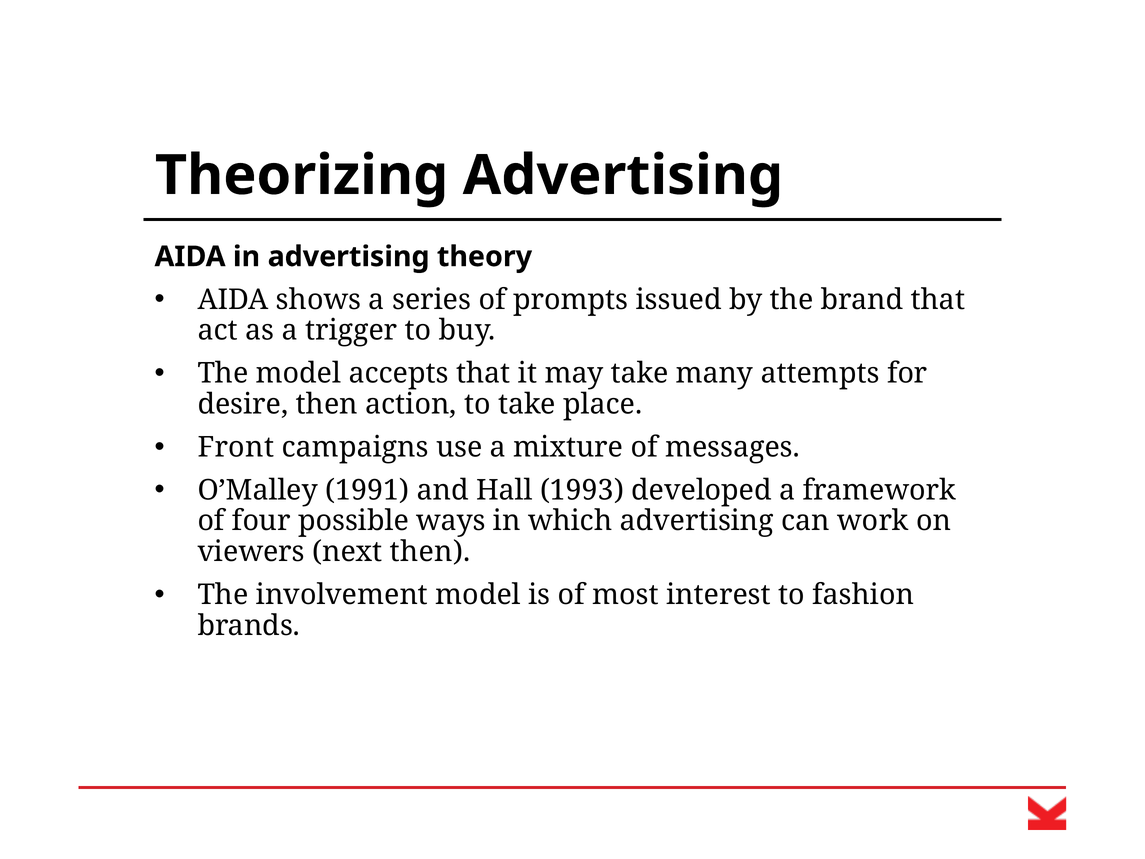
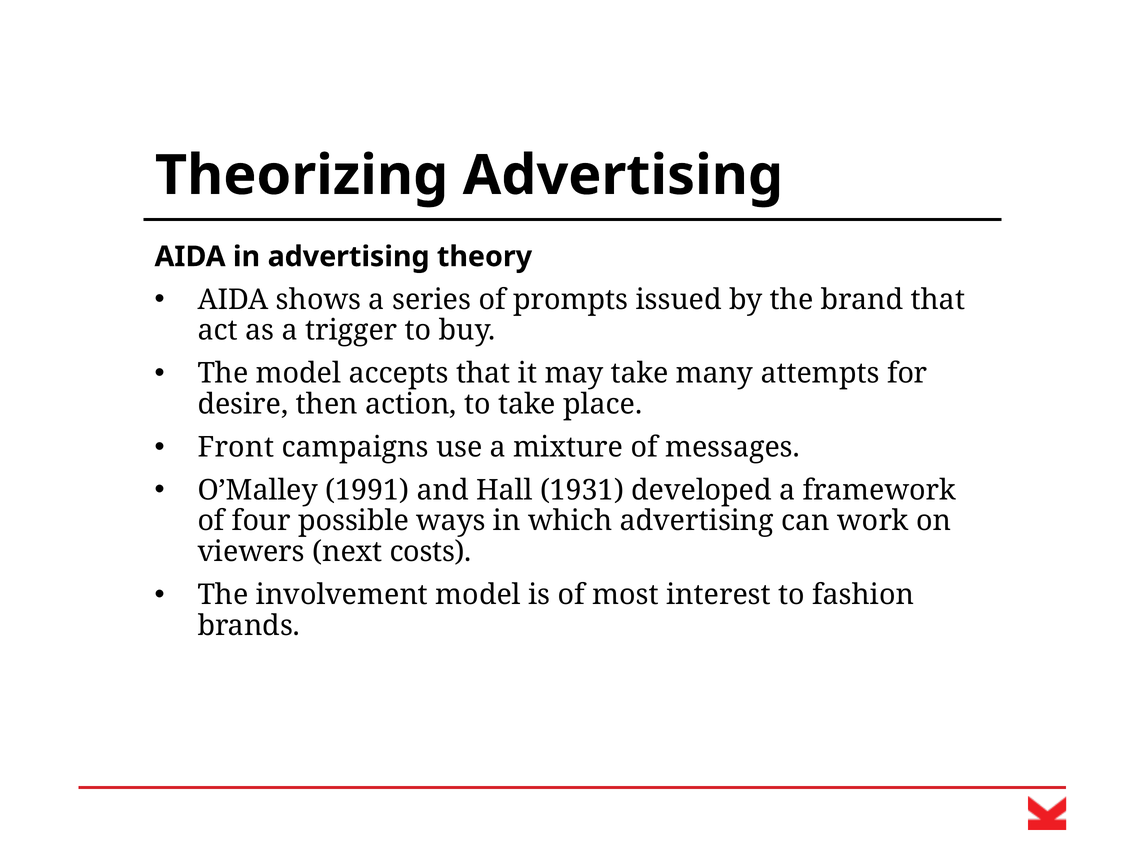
1993: 1993 -> 1931
next then: then -> costs
